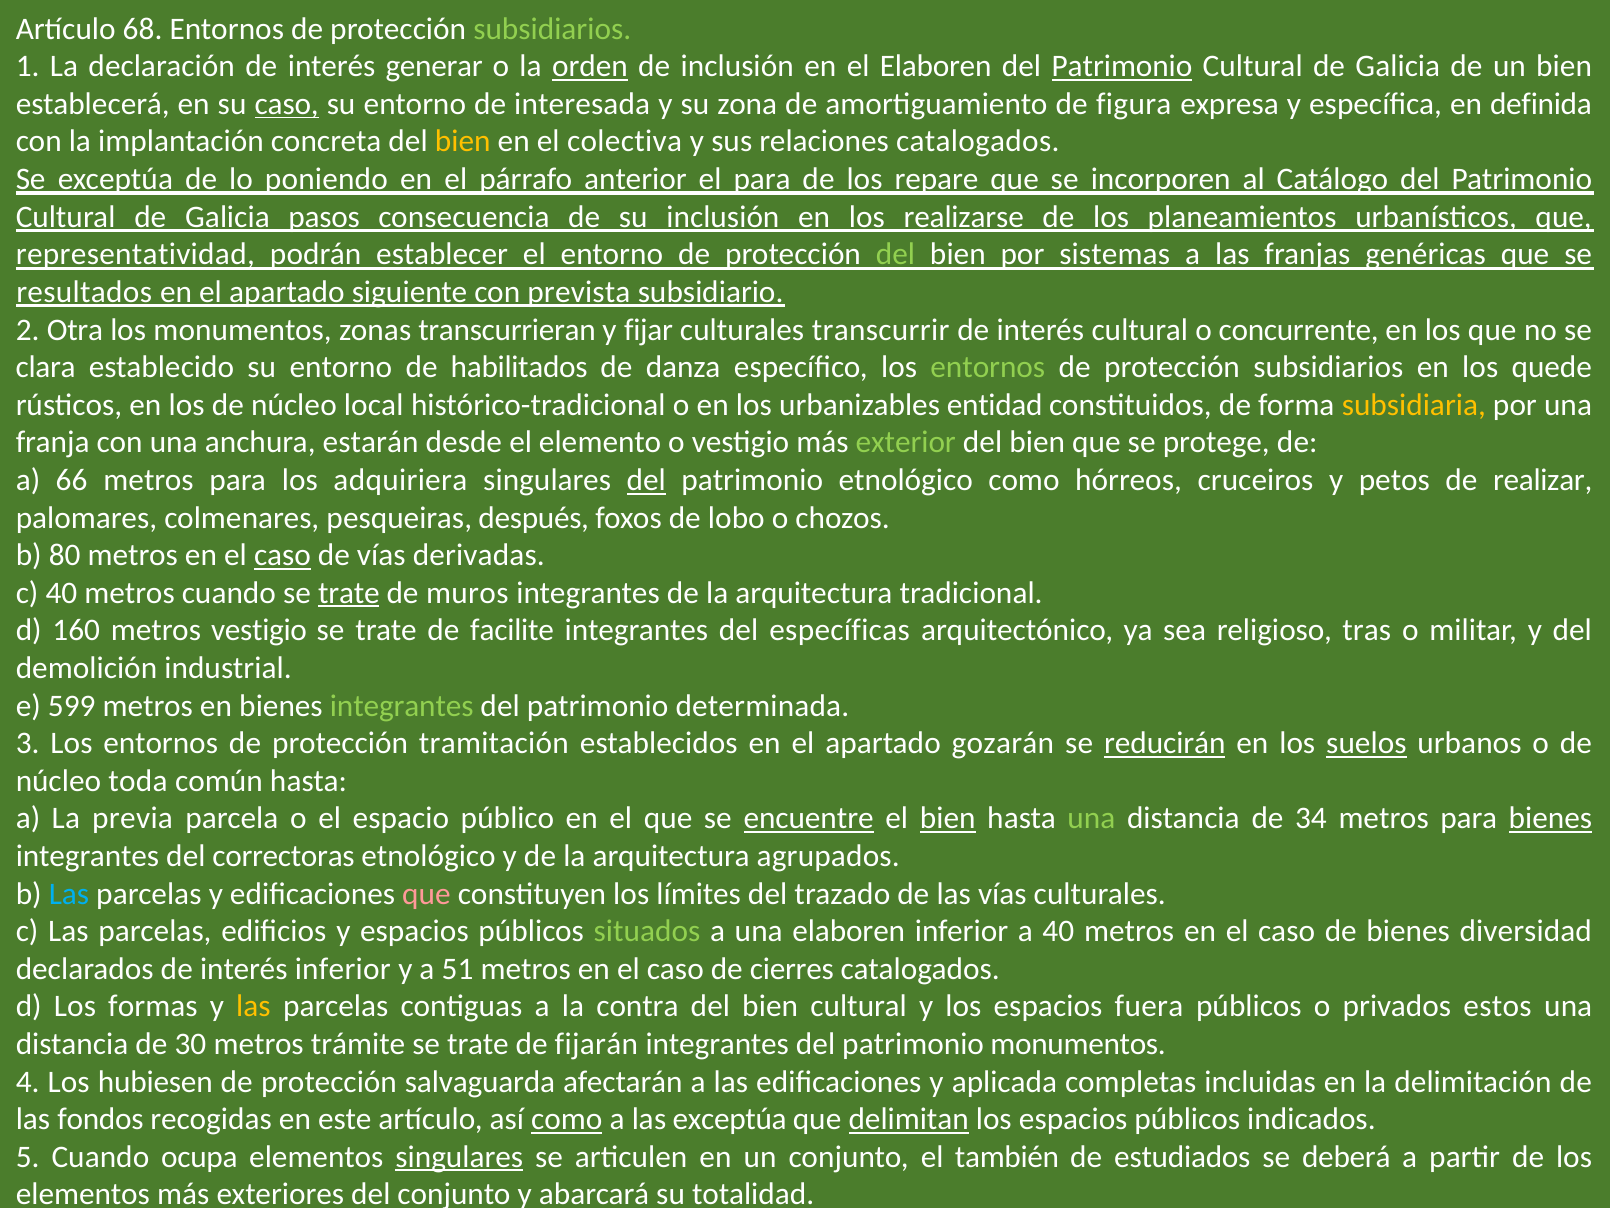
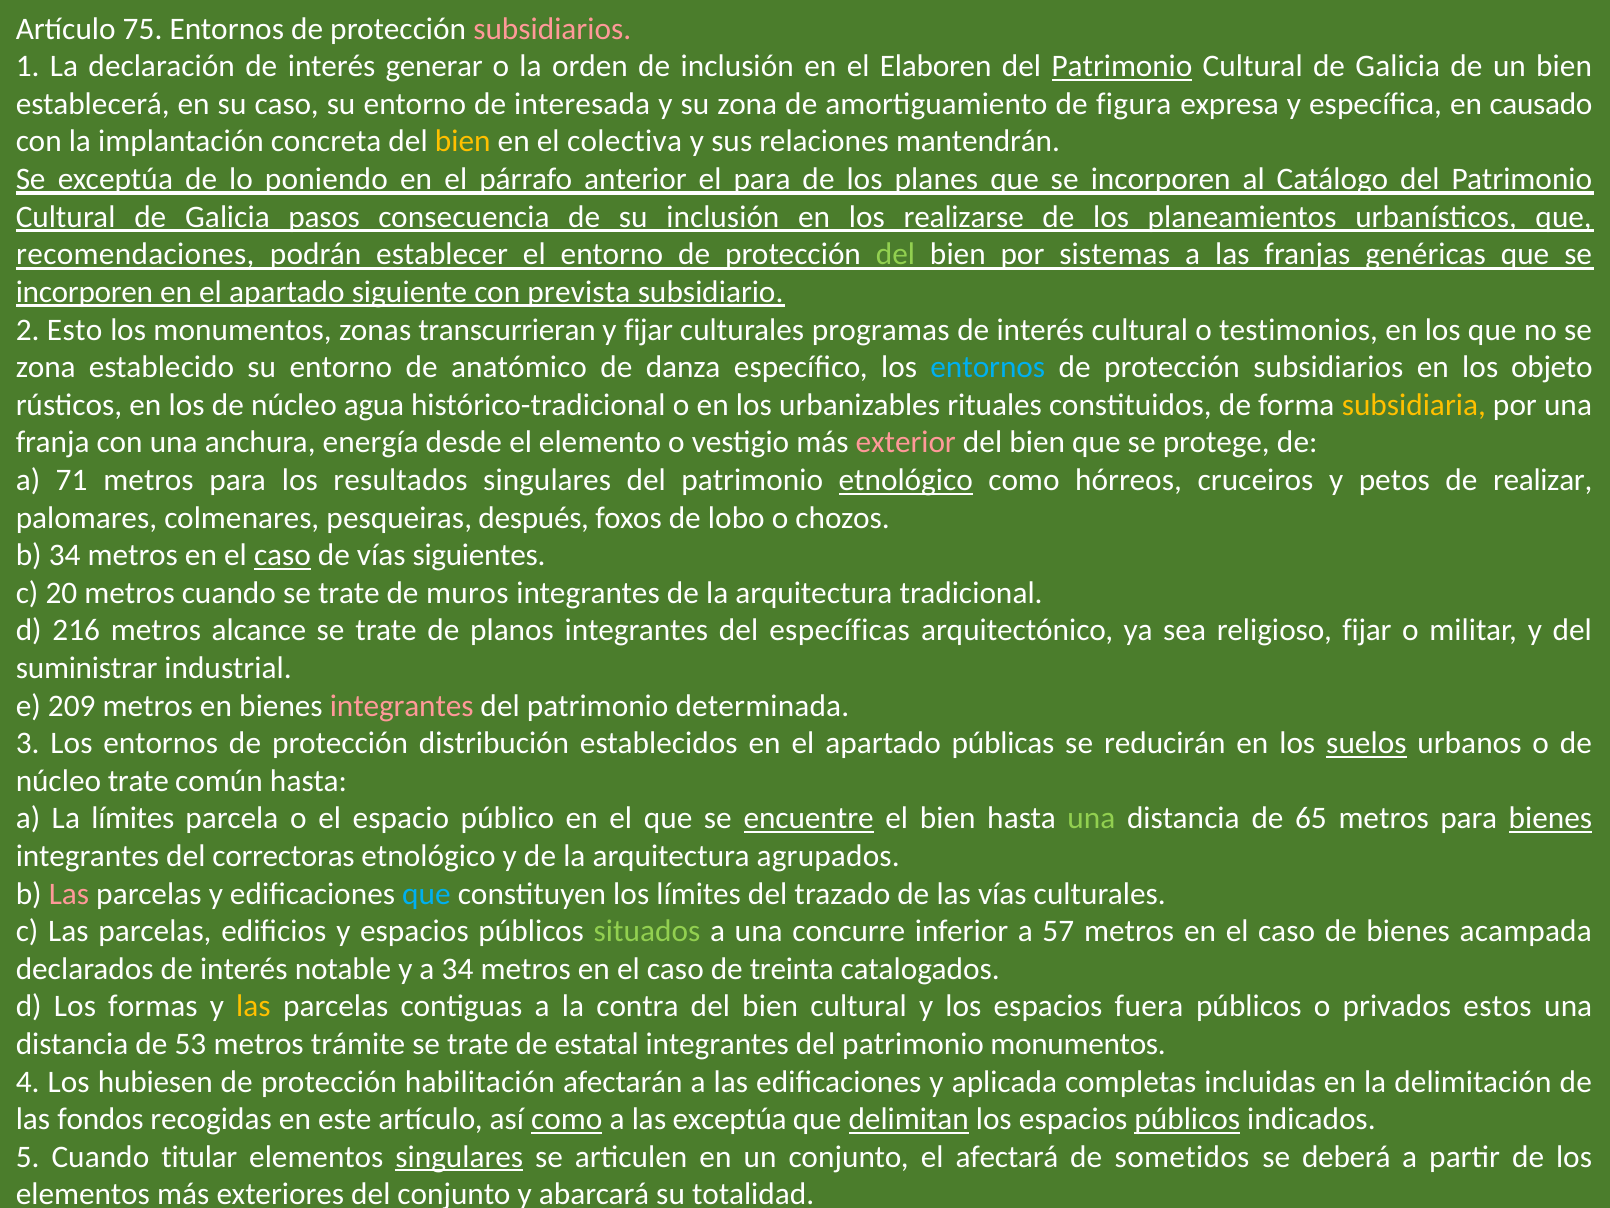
68: 68 -> 75
subsidiarios at (552, 29) colour: light green -> pink
orden underline: present -> none
caso at (287, 104) underline: present -> none
definida: definida -> causado
relaciones catalogados: catalogados -> mantendrán
repare: repare -> planes
representatividad: representatividad -> recomendaciones
resultados at (84, 292): resultados -> incorporen
Otra: Otra -> Esto
transcurrir: transcurrir -> programas
concurrente: concurrente -> testimonios
clara at (46, 367): clara -> zona
habilitados: habilitados -> anatómico
entornos at (988, 367) colour: light green -> light blue
quede: quede -> objeto
local: local -> agua
entidad: entidad -> rituales
estarán: estarán -> energía
exterior colour: light green -> pink
66: 66 -> 71
adquiriera: adquiriera -> resultados
del at (646, 480) underline: present -> none
etnológico at (906, 480) underline: none -> present
b 80: 80 -> 34
derivadas: derivadas -> siguientes
c 40: 40 -> 20
trate at (349, 593) underline: present -> none
160: 160 -> 216
metros vestigio: vestigio -> alcance
facilite: facilite -> planos
religioso tras: tras -> fijar
demolición: demolición -> suministrar
599: 599 -> 209
integrantes at (402, 705) colour: light green -> pink
tramitación: tramitación -> distribución
gozarán: gozarán -> públicas
reducirán underline: present -> none
núcleo toda: toda -> trate
La previa: previa -> límites
bien at (948, 818) underline: present -> none
34: 34 -> 65
Las at (69, 893) colour: light blue -> pink
que at (426, 893) colour: pink -> light blue
una elaboren: elaboren -> concurre
a 40: 40 -> 57
diversidad: diversidad -> acampada
interés inferior: inferior -> notable
a 51: 51 -> 34
cierres: cierres -> treinta
30: 30 -> 53
fijarán: fijarán -> estatal
salvaguarda: salvaguarda -> habilitación
públicos at (1187, 1119) underline: none -> present
ocupa: ocupa -> titular
también: también -> afectará
estudiados: estudiados -> sometidos
